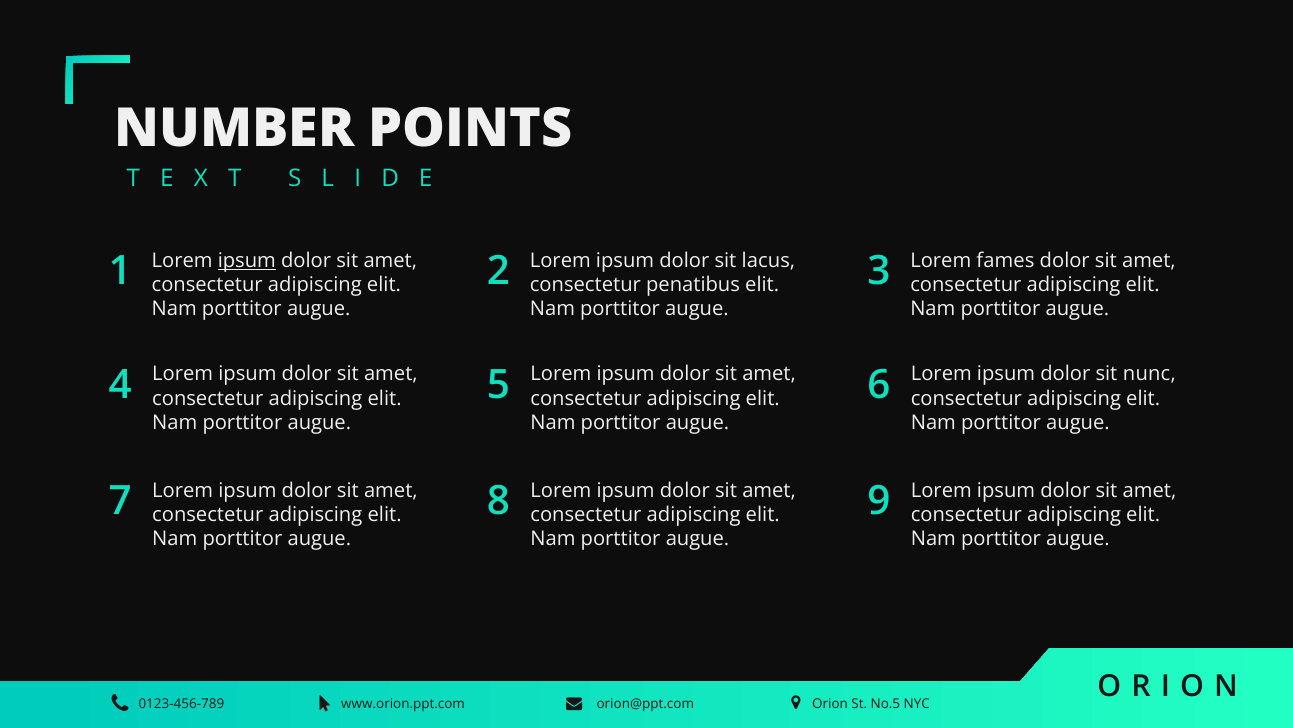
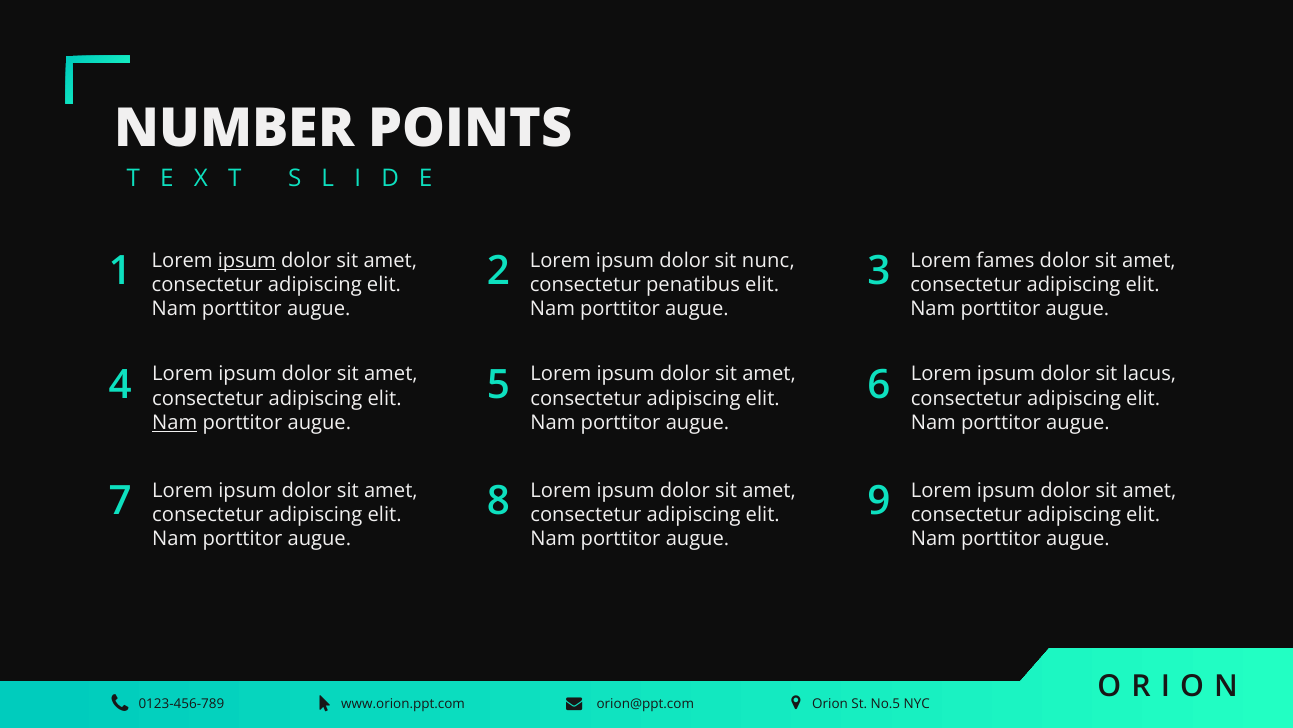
lacus: lacus -> nunc
nunc: nunc -> lacus
Nam at (175, 422) underline: none -> present
